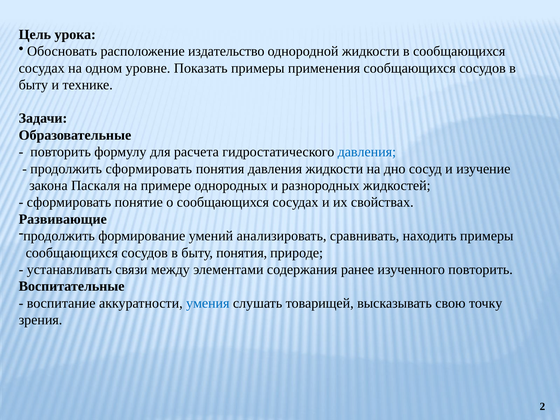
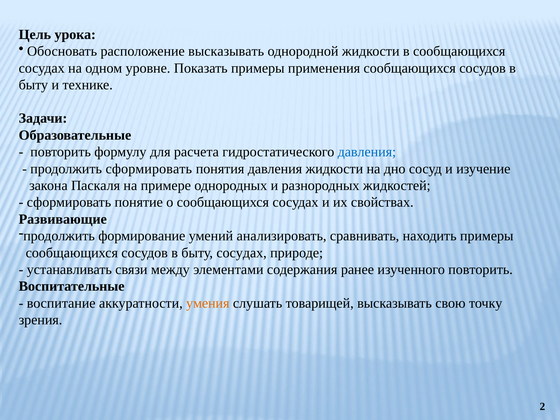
расположение издательство: издательство -> высказывать
быту понятия: понятия -> сосудах
умения colour: blue -> orange
